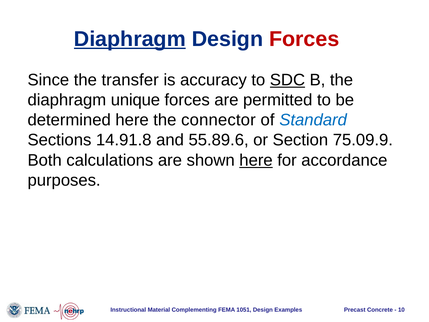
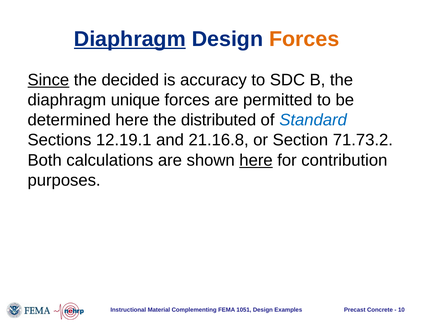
Forces at (304, 39) colour: red -> orange
Since underline: none -> present
transfer: transfer -> decided
SDC underline: present -> none
connector: connector -> distributed
14.91.8: 14.91.8 -> 12.19.1
55.89.6: 55.89.6 -> 21.16.8
75.09.9: 75.09.9 -> 71.73.2
accordance: accordance -> contribution
